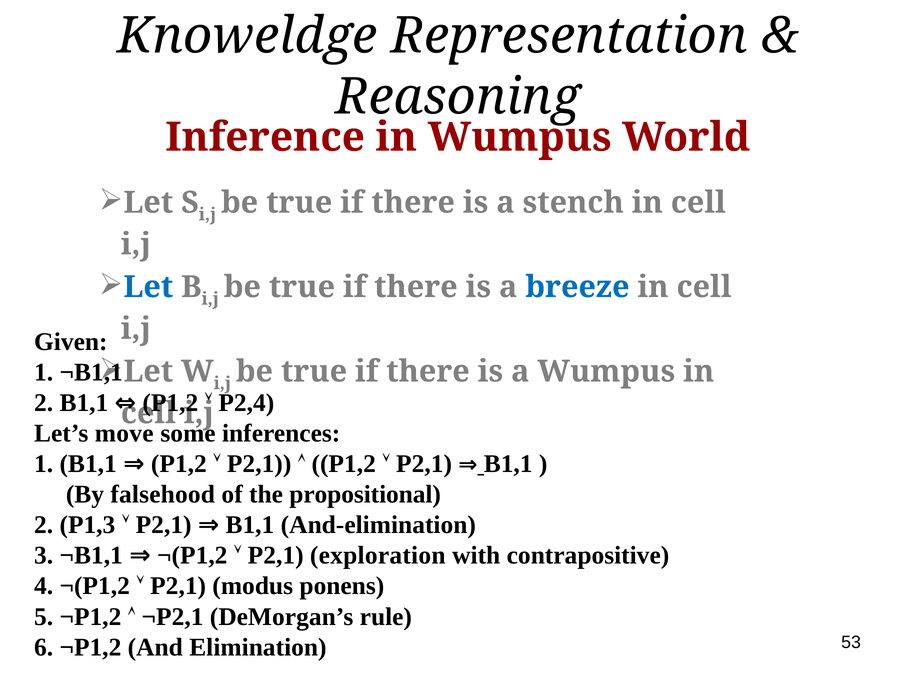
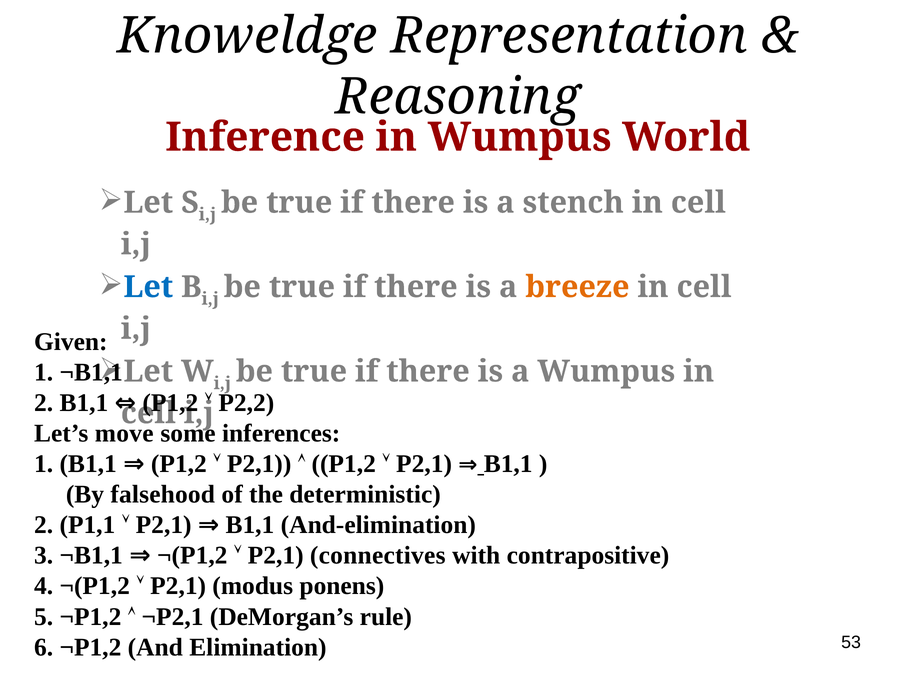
breeze colour: blue -> orange
P2,4: P2,4 -> P2,2
propositional: propositional -> deterministic
P1,3: P1,3 -> P1,1
exploration: exploration -> connectives
